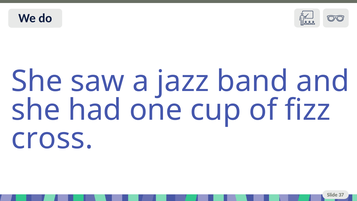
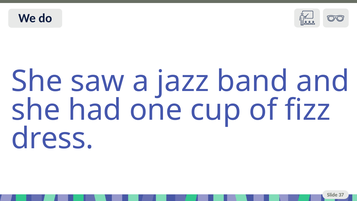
cross: cross -> dress
